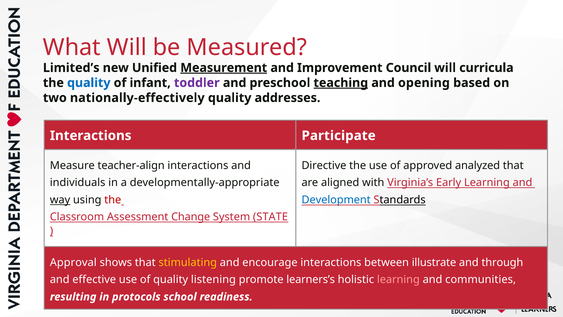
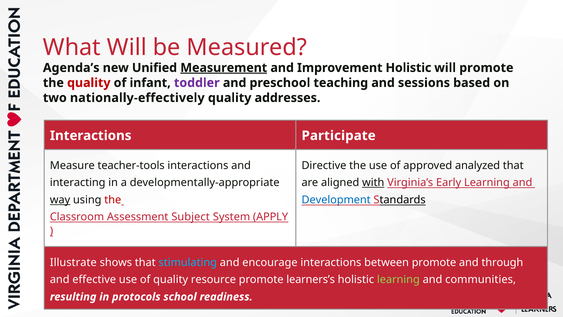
Limited’s: Limited’s -> Agenda’s
Improvement Council: Council -> Holistic
will curricula: curricula -> promote
quality at (89, 83) colour: blue -> red
teaching underline: present -> none
opening: opening -> sessions
teacher-align: teacher-align -> teacher-tools
individuals: individuals -> interacting
with underline: none -> present
Change: Change -> Subject
STATE: STATE -> APPLY
Approval: Approval -> Illustrate
stimulating colour: yellow -> light blue
between illustrate: illustrate -> promote
listening: listening -> resource
learning at (398, 279) colour: pink -> light green
